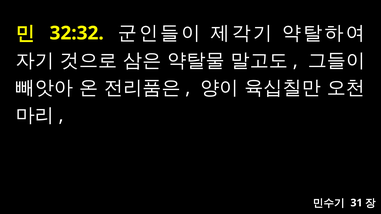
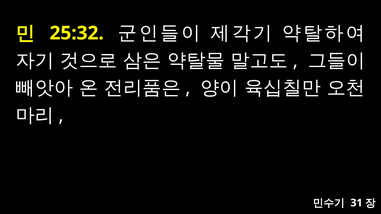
32:32: 32:32 -> 25:32
